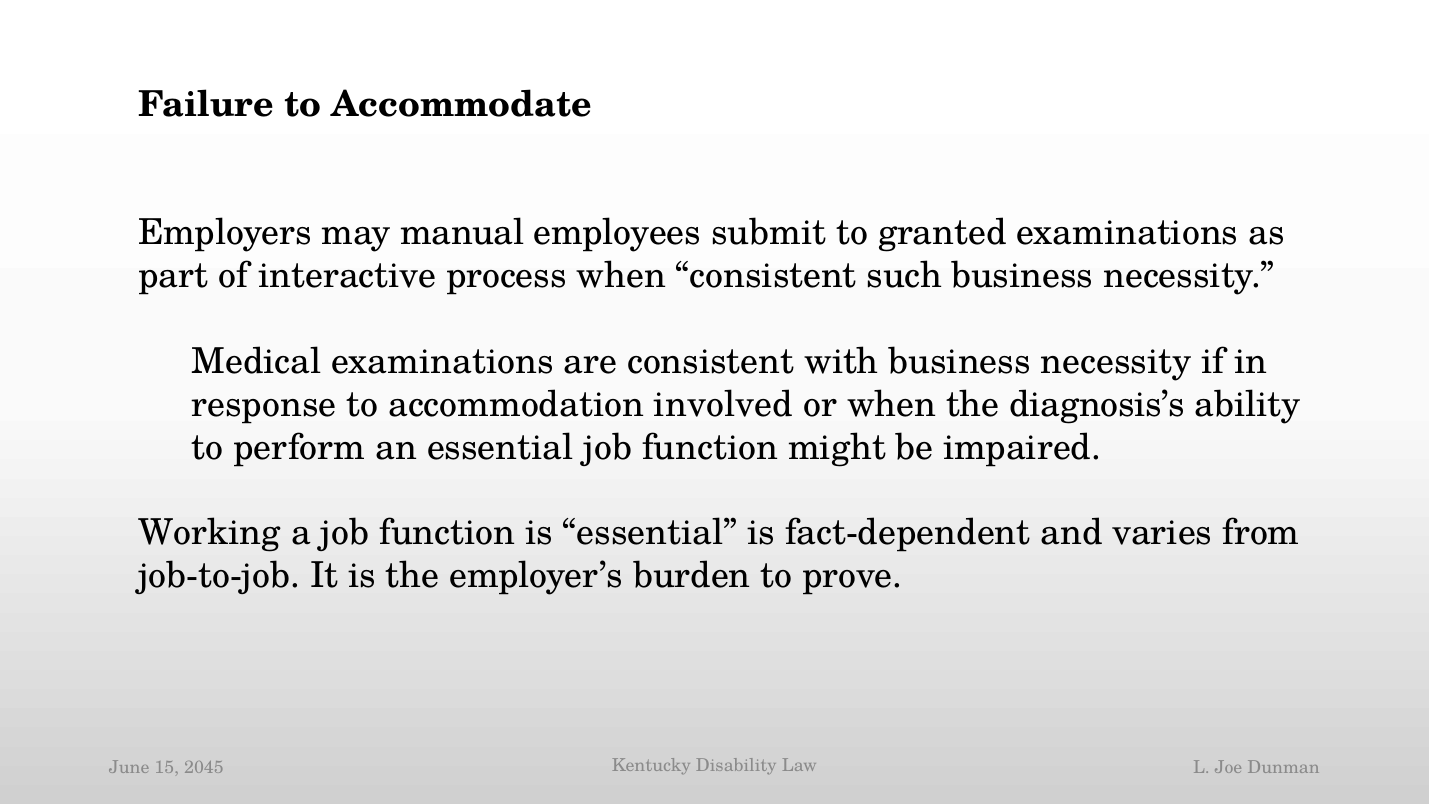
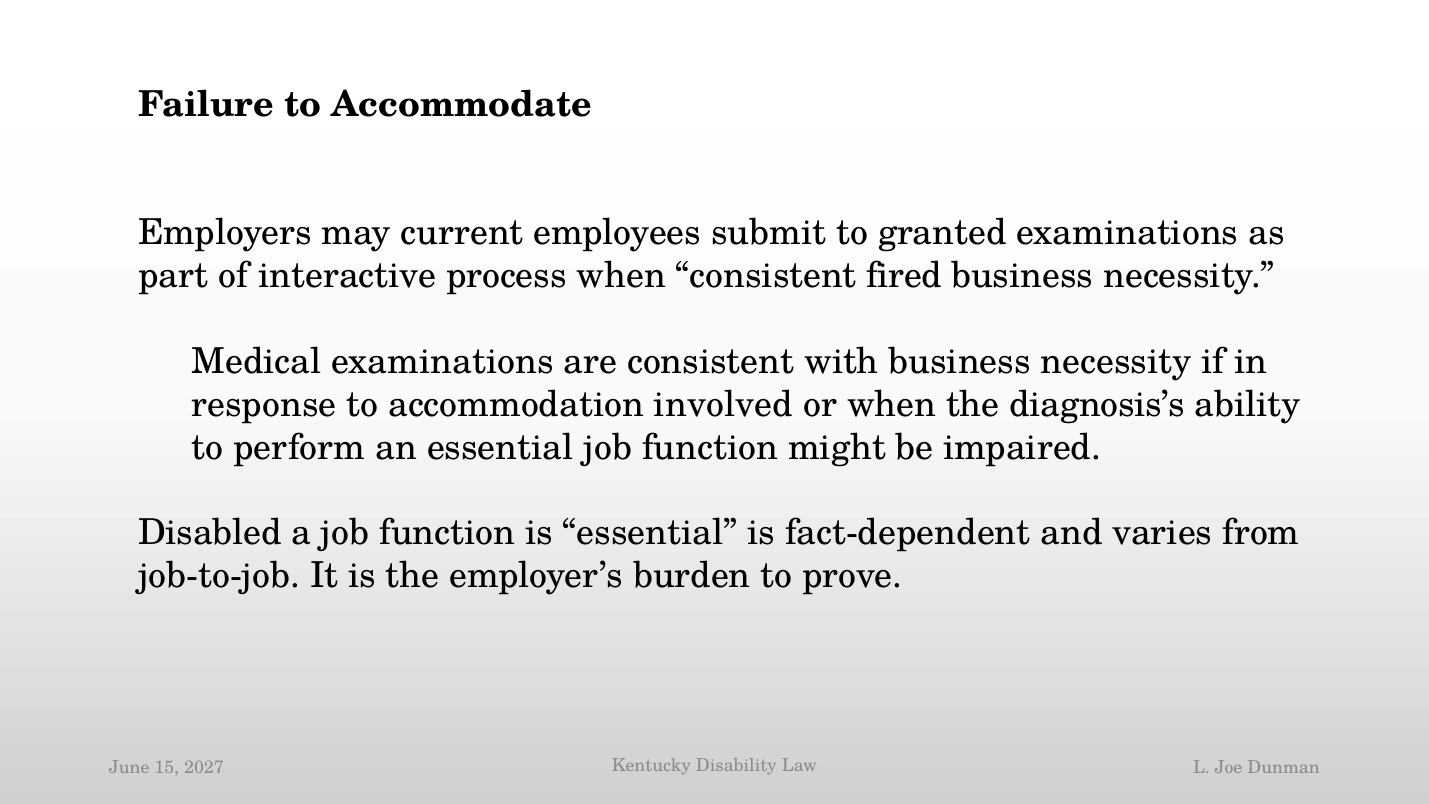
manual: manual -> current
such: such -> fired
Working: Working -> Disabled
2045: 2045 -> 2027
